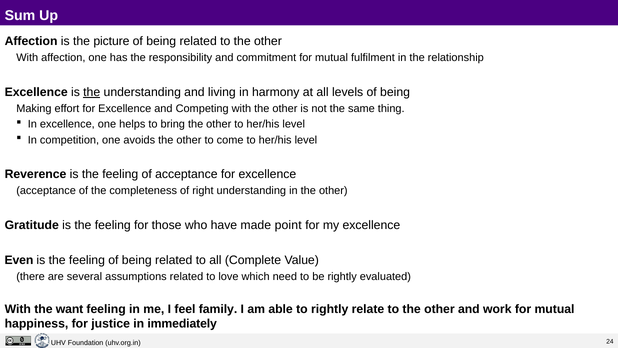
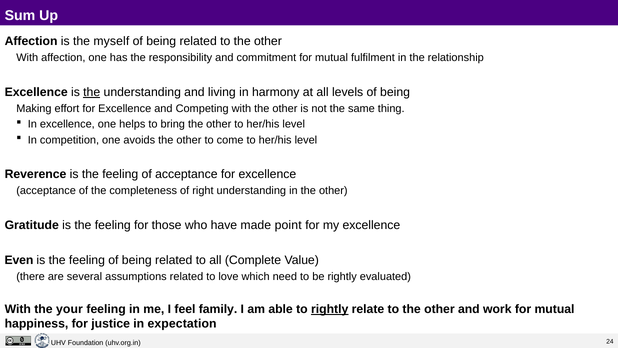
picture: picture -> myself
want: want -> your
rightly at (330, 309) underline: none -> present
immediately: immediately -> expectation
